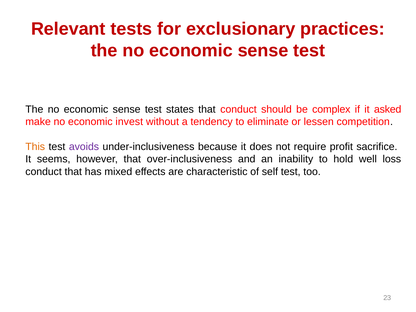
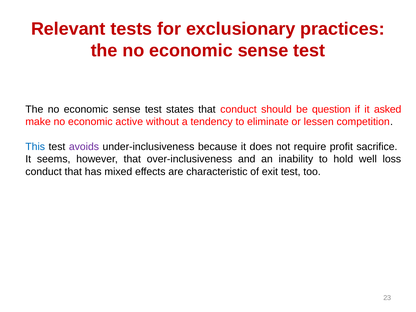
complex: complex -> question
invest: invest -> active
This colour: orange -> blue
self: self -> exit
